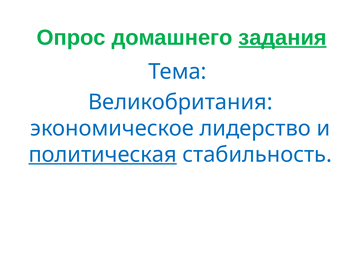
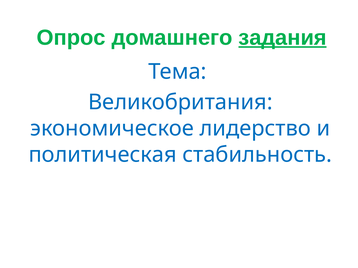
политическая underline: present -> none
